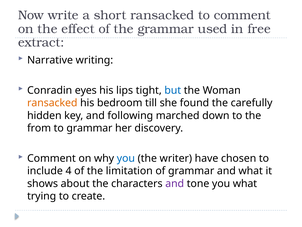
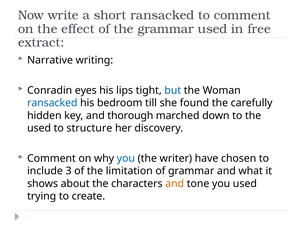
ransacked at (52, 103) colour: orange -> blue
following: following -> thorough
from at (39, 128): from -> used
to grammar: grammar -> structure
4: 4 -> 3
and at (175, 183) colour: purple -> orange
you what: what -> used
